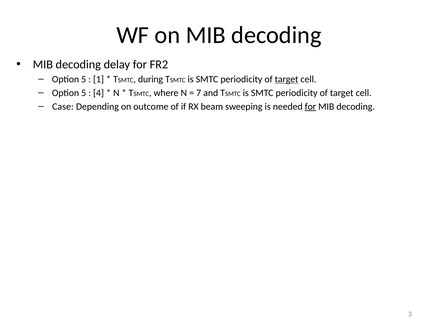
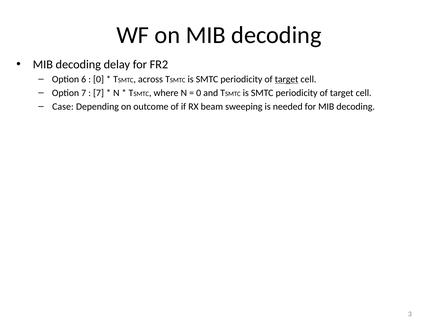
5 at (84, 79): 5 -> 6
1 at (99, 79): 1 -> 0
during: during -> across
5 at (84, 93): 5 -> 7
4 at (99, 93): 4 -> 7
7 at (199, 93): 7 -> 0
for at (310, 106) underline: present -> none
